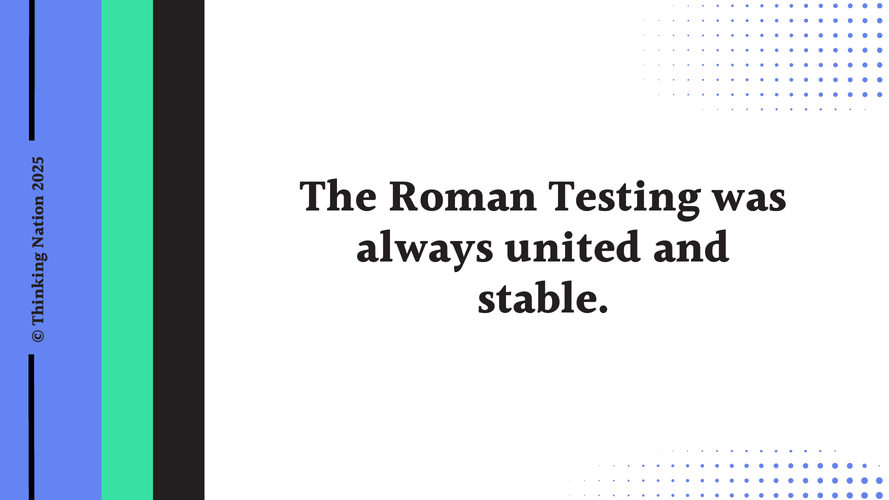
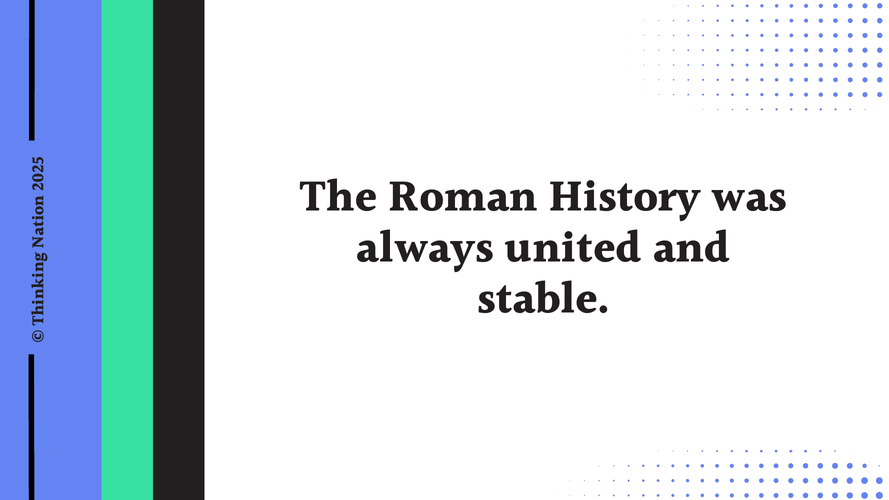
Testing: Testing -> History
